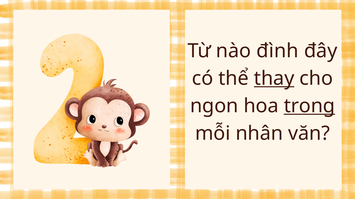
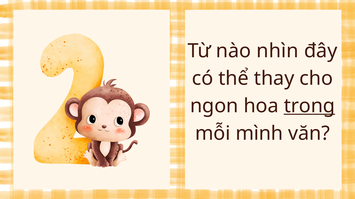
đình: đình -> nhìn
thay underline: present -> none
nhân: nhân -> mình
